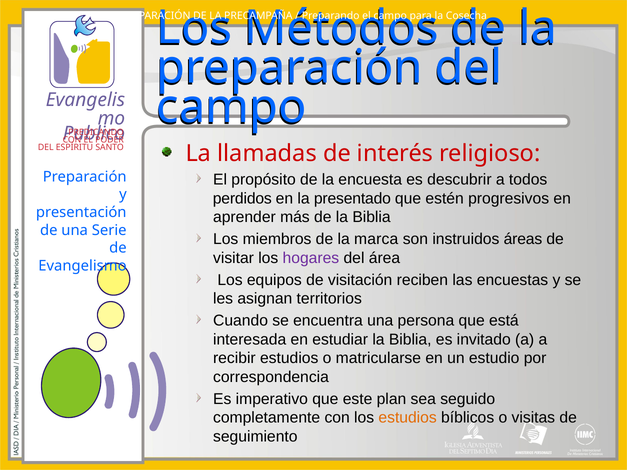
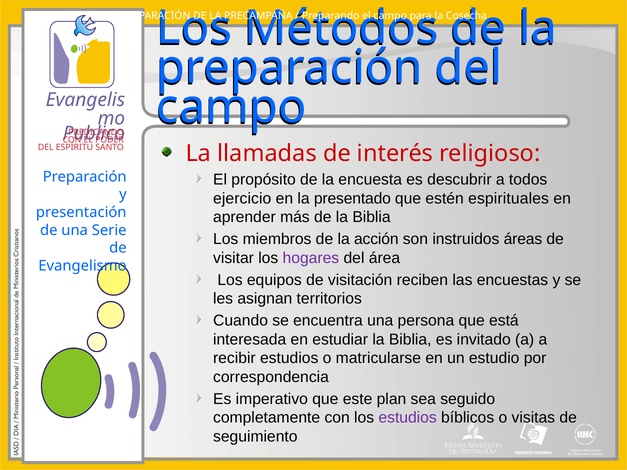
perdidos: perdidos -> ejercicio
progresivos: progresivos -> espirituales
marca: marca -> acción
estudios at (408, 418) colour: orange -> purple
